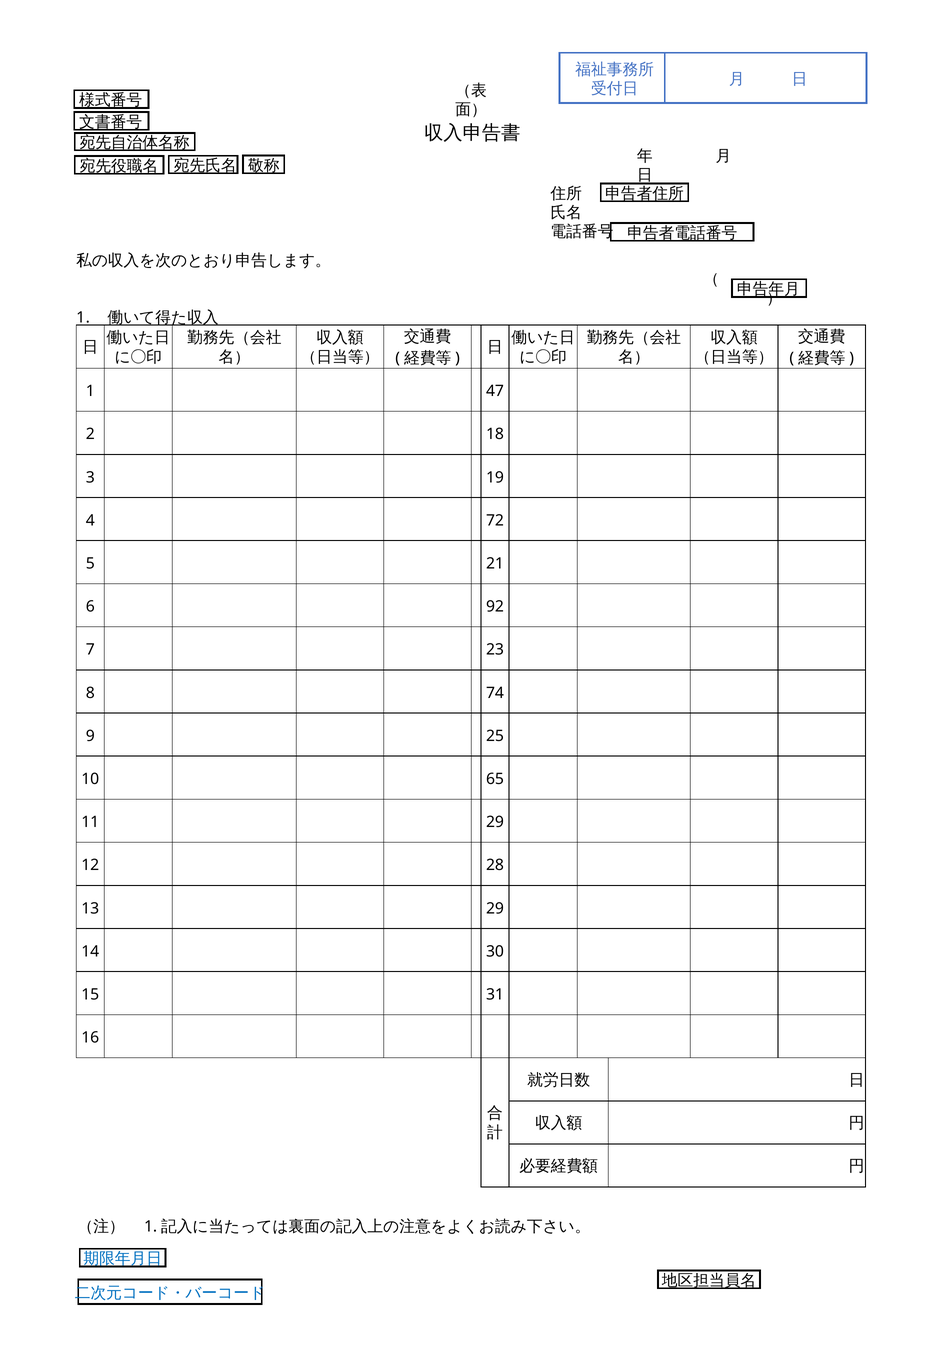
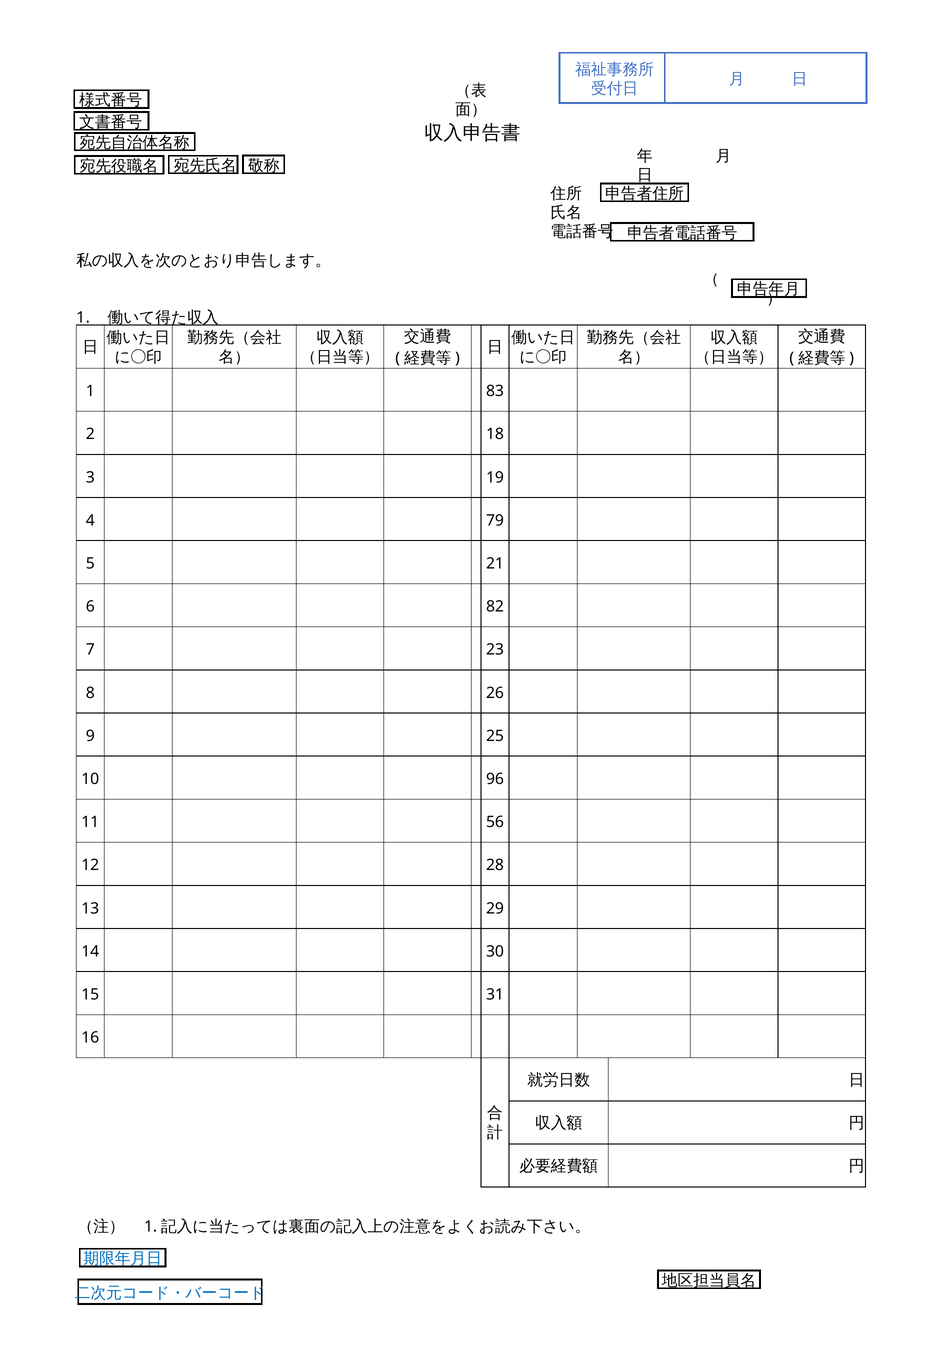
47: 47 -> 83
72: 72 -> 79
92: 92 -> 82
74: 74 -> 26
65: 65 -> 96
11 29: 29 -> 56
